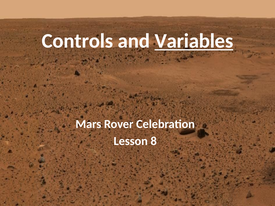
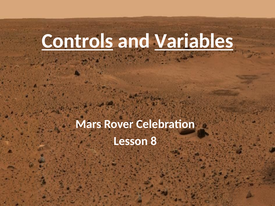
Controls underline: none -> present
